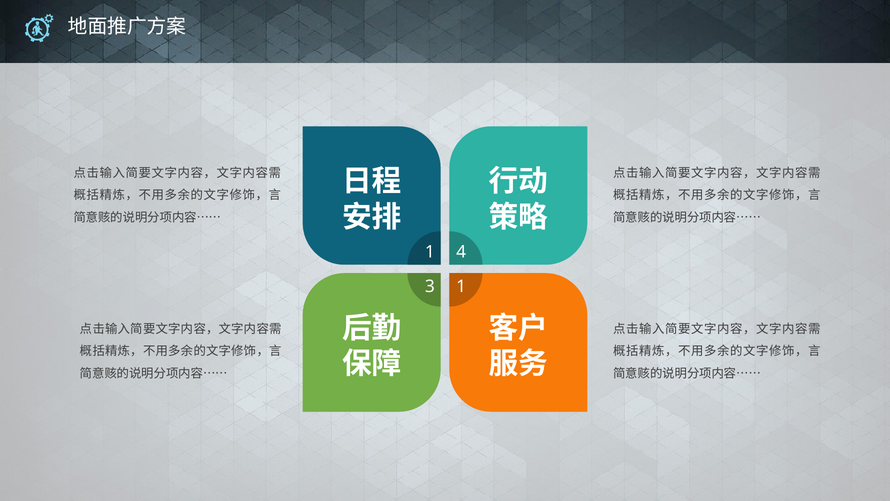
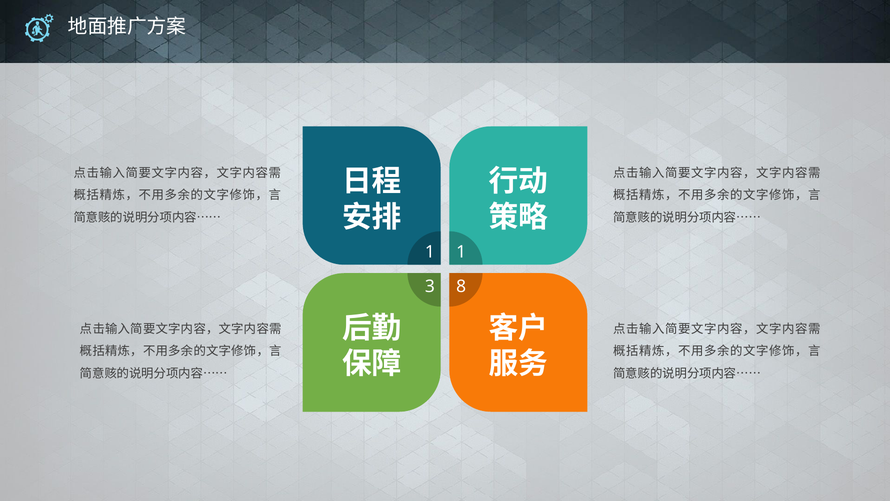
1 4: 4 -> 1
3 1: 1 -> 8
